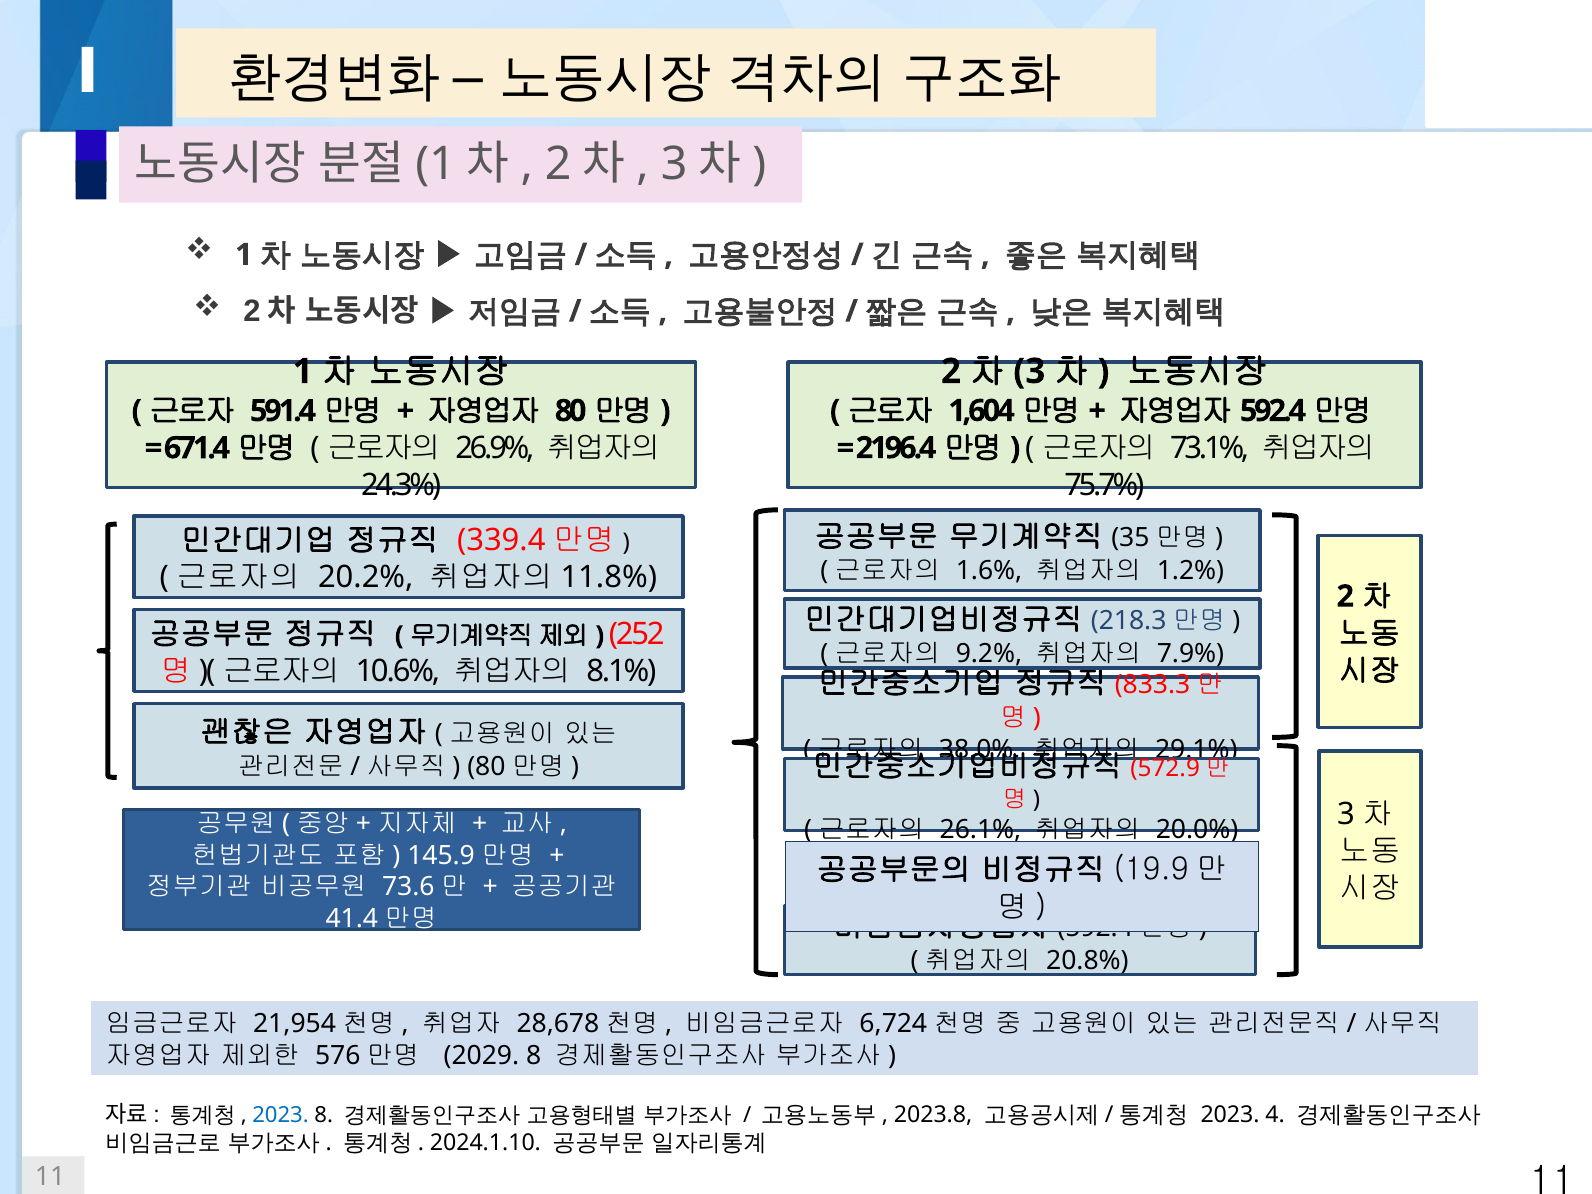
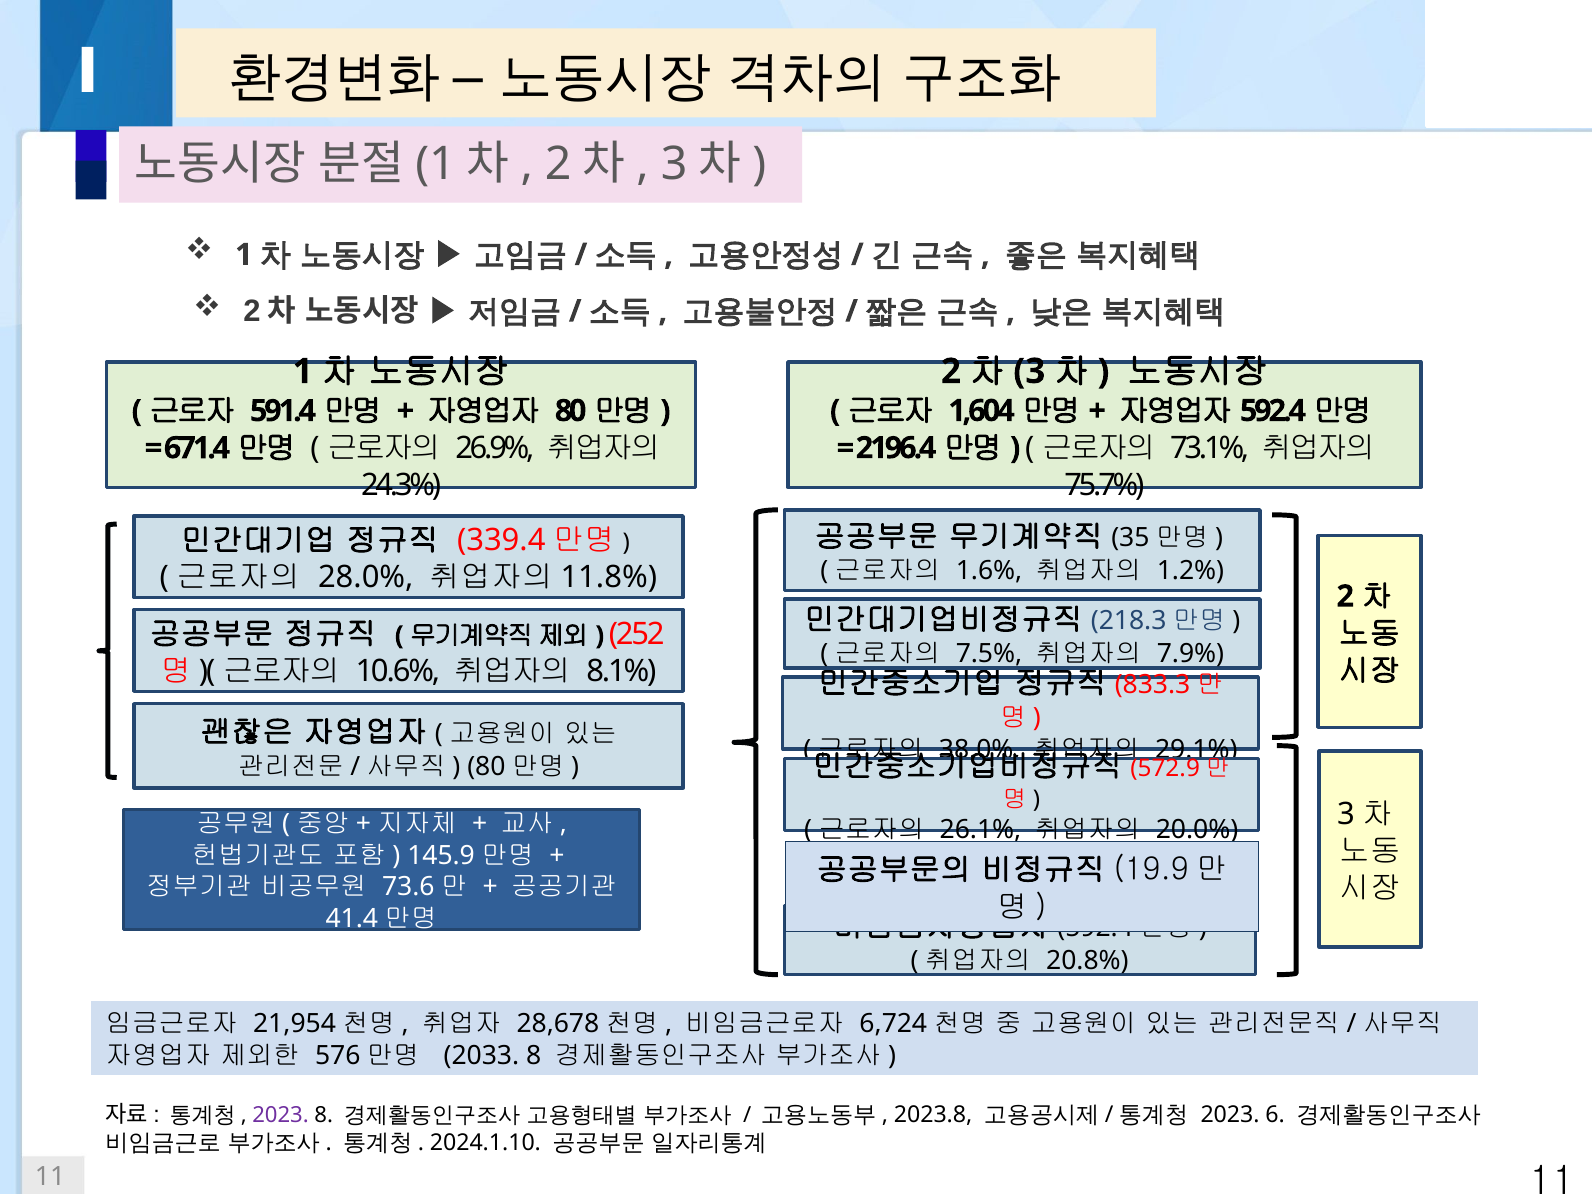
20.2%: 20.2% -> 28.0%
9.2%: 9.2% -> 7.5%
2029: 2029 -> 2033
2023 at (281, 1115) colour: blue -> purple
4: 4 -> 6
